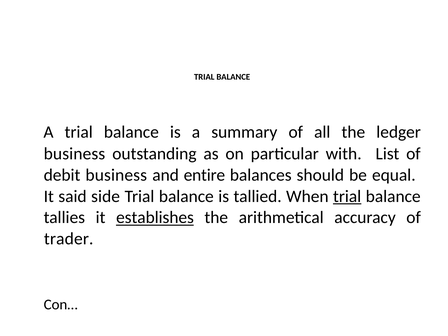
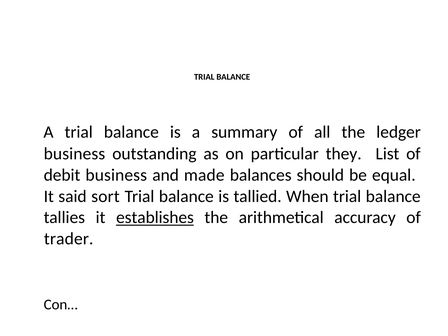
with: with -> they
entire: entire -> made
side: side -> sort
trial at (347, 196) underline: present -> none
